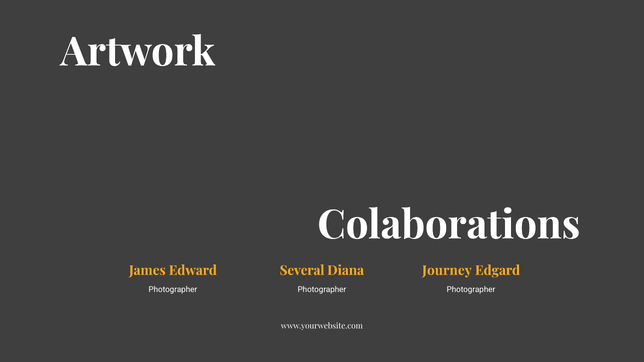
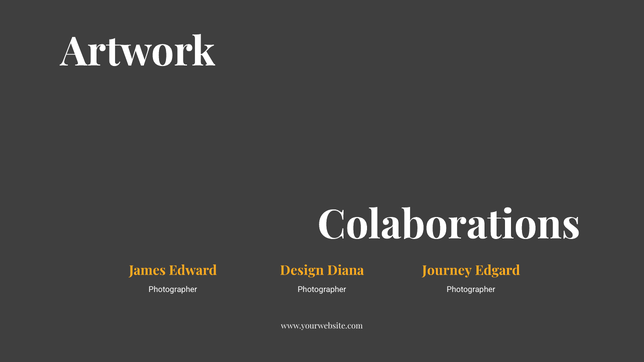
Several: Several -> Design
